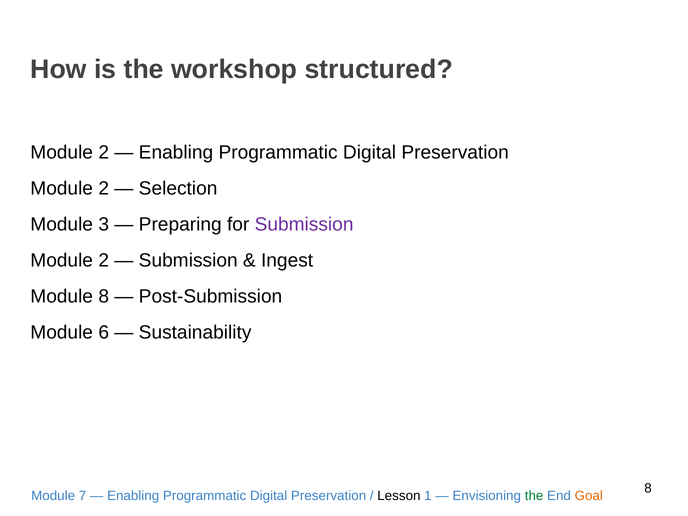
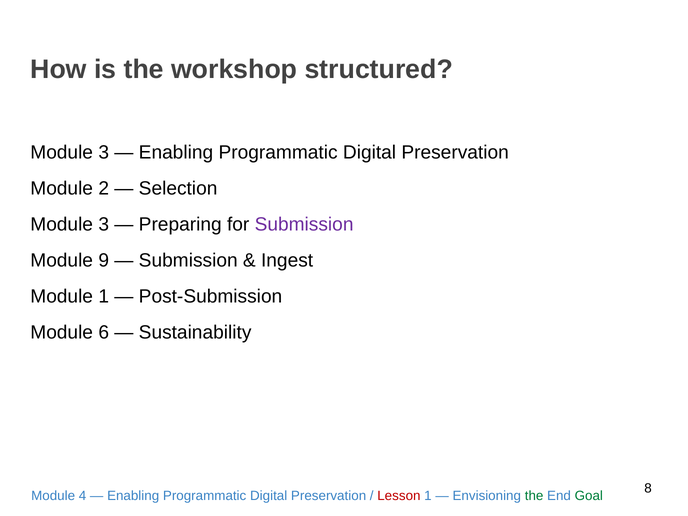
2 at (104, 152): 2 -> 3
2 at (104, 260): 2 -> 9
Module 8: 8 -> 1
7: 7 -> 4
Lesson colour: black -> red
Goal colour: orange -> green
